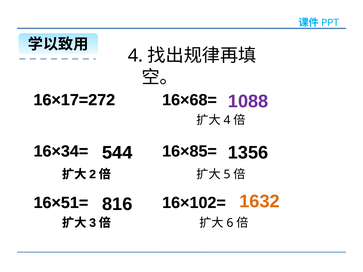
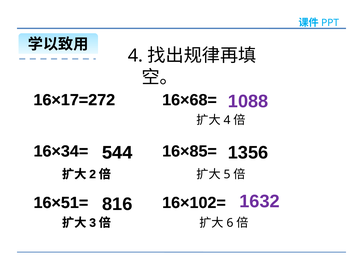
1632 colour: orange -> purple
